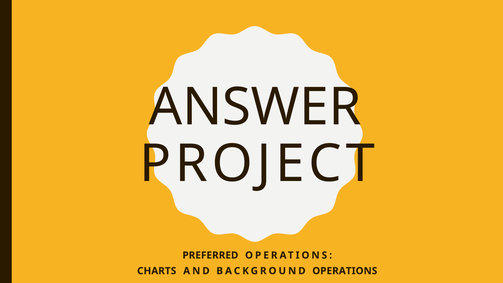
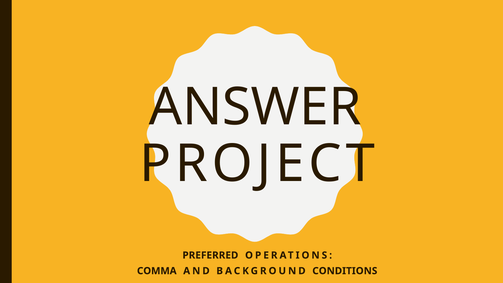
CHARTS: CHARTS -> COMMA
BACKGROUND OPERATIONS: OPERATIONS -> CONDITIONS
